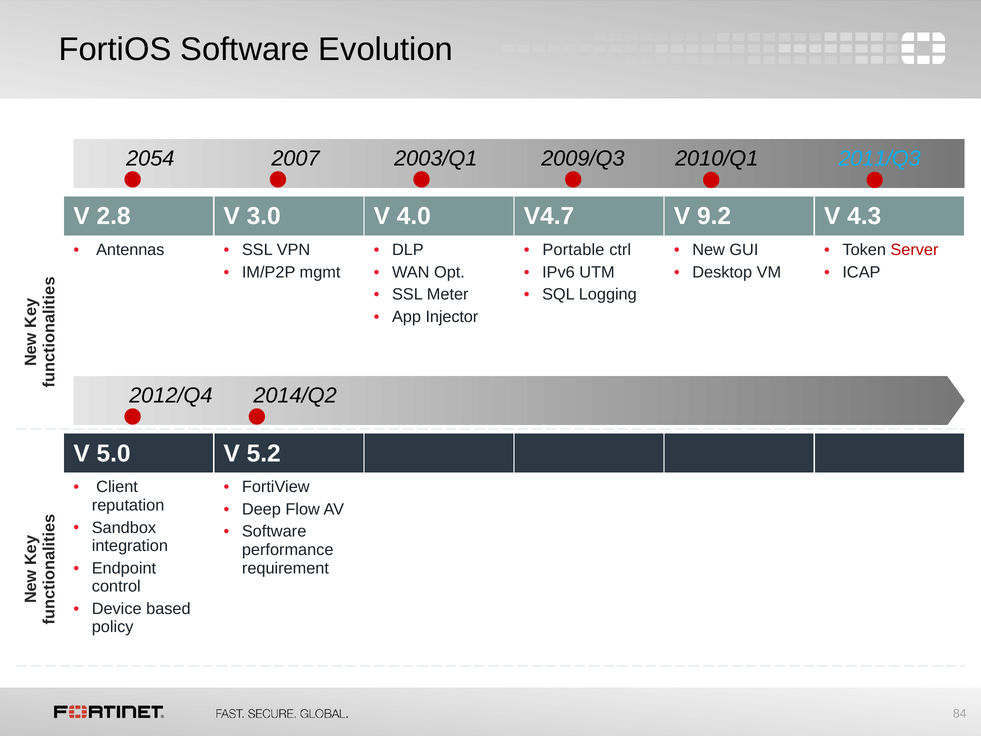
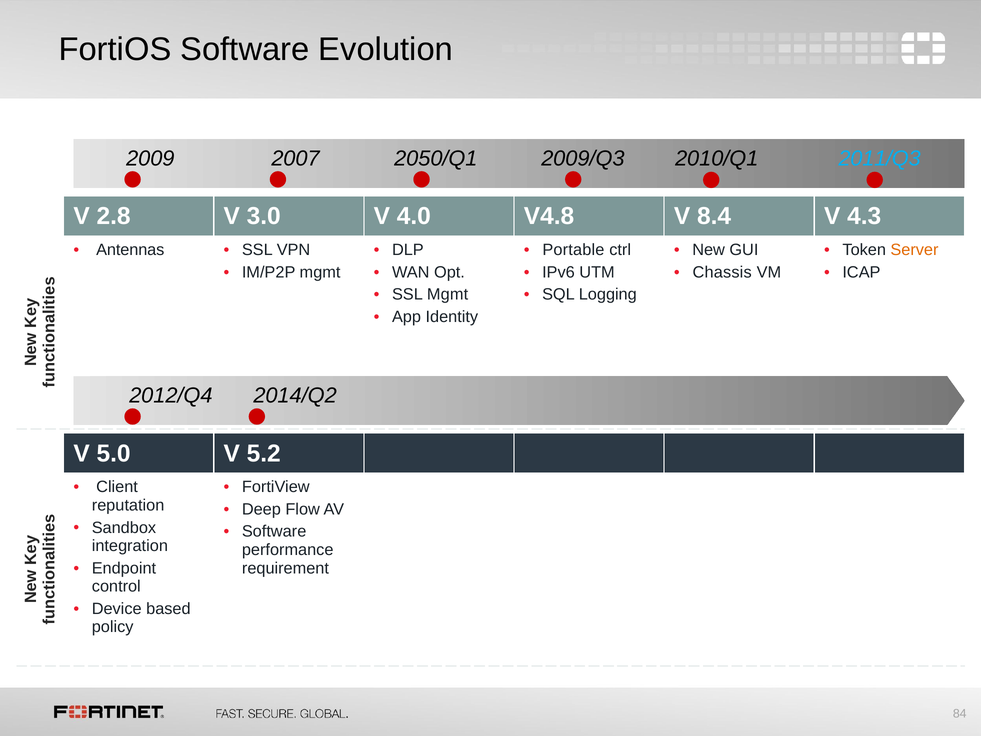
2054: 2054 -> 2009
2003/Q1: 2003/Q1 -> 2050/Q1
V4.7: V4.7 -> V4.8
9.2: 9.2 -> 8.4
Server colour: red -> orange
Desktop: Desktop -> Chassis
SSL Meter: Meter -> Mgmt
Injector: Injector -> Identity
